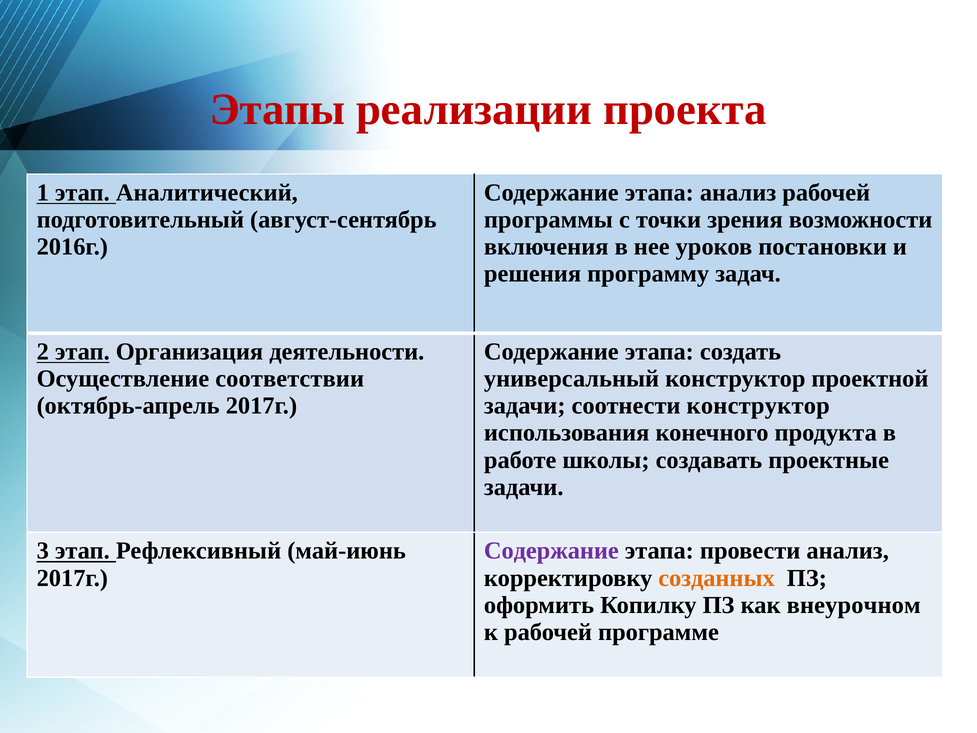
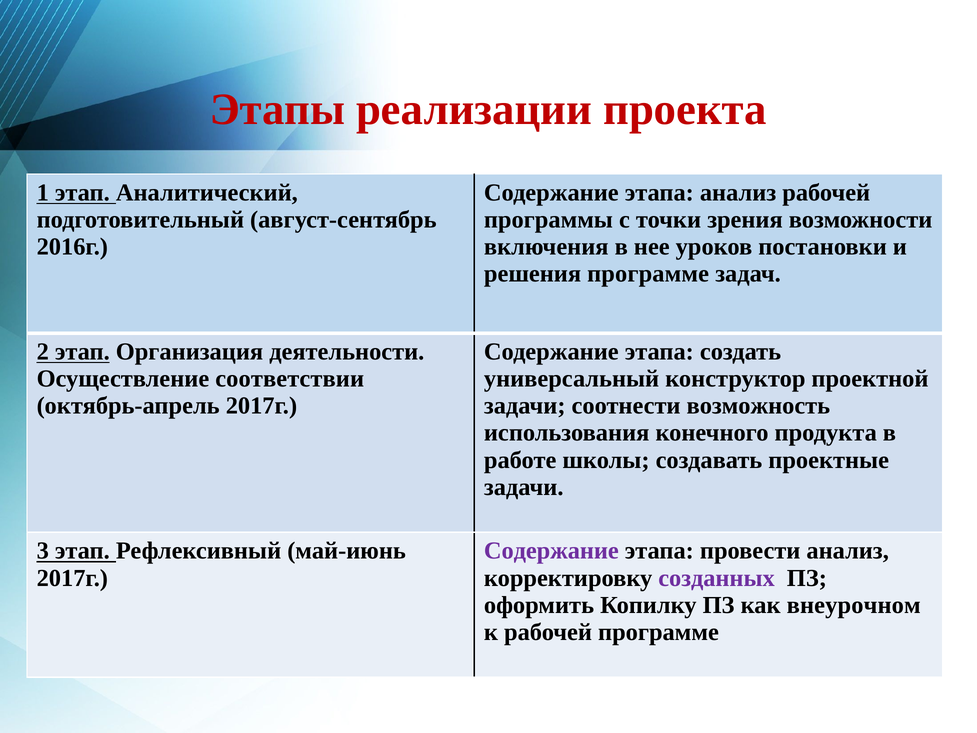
решения программу: программу -> программе
соотнести конструктор: конструктор -> возможность
созданных colour: orange -> purple
